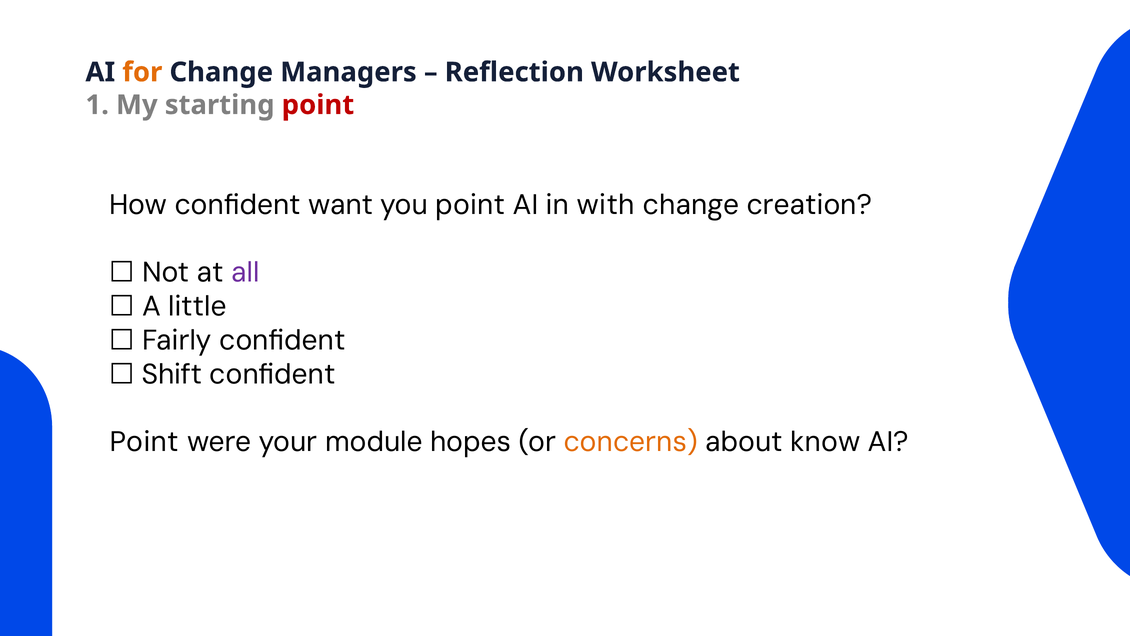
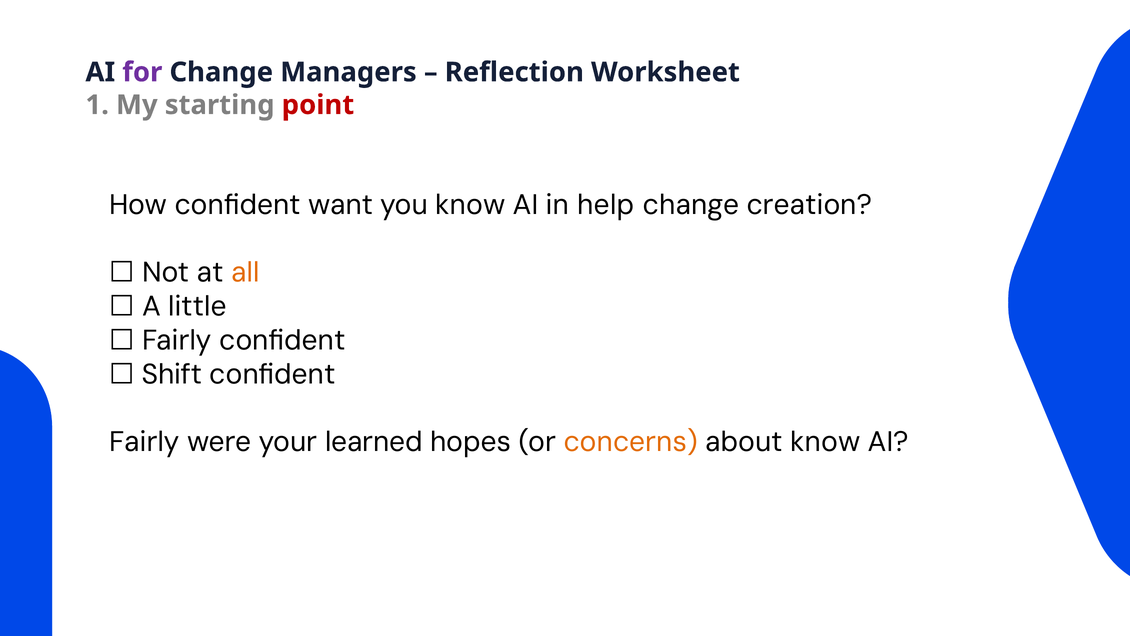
for colour: orange -> purple
you point: point -> know
with: with -> help
all colour: purple -> orange
Point at (144, 442): Point -> Fairly
module: module -> learned
